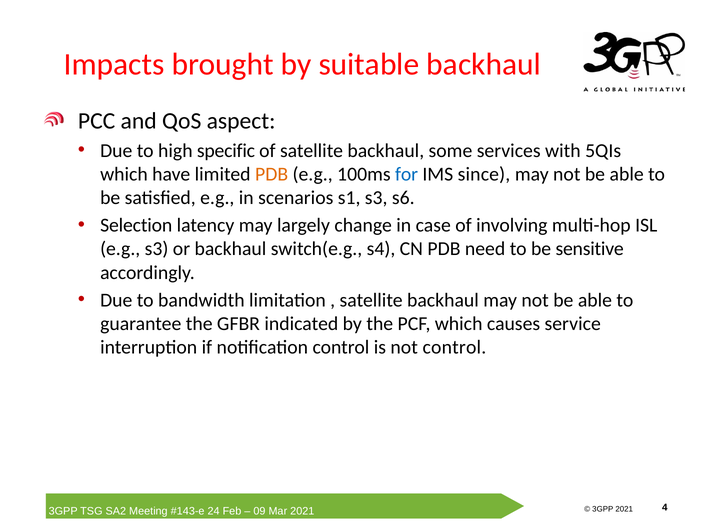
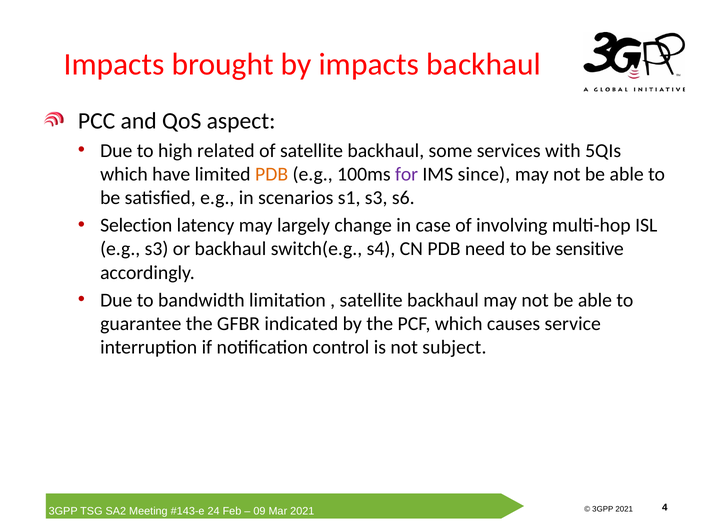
by suitable: suitable -> impacts
specific: specific -> related
for colour: blue -> purple
not control: control -> subject
